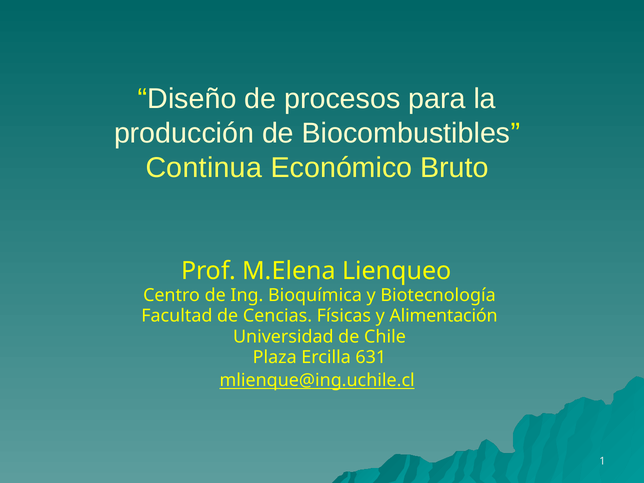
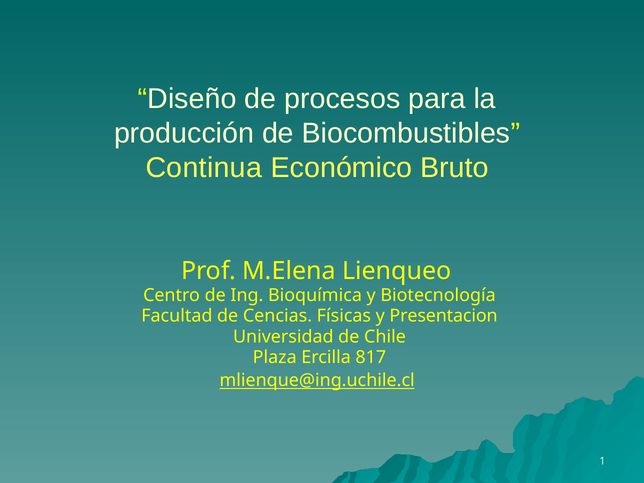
Alimentación: Alimentación -> Presentacion
631: 631 -> 817
